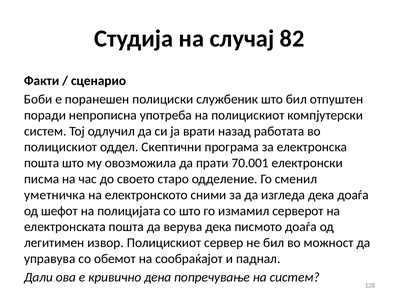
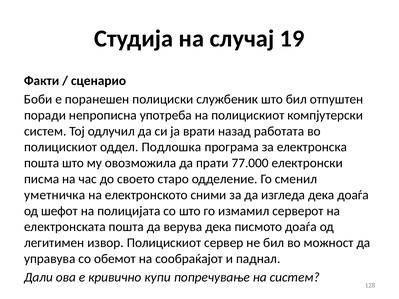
82: 82 -> 19
Скептични: Скептични -> Подлошка
70.001: 70.001 -> 77.000
дена: дена -> купи
